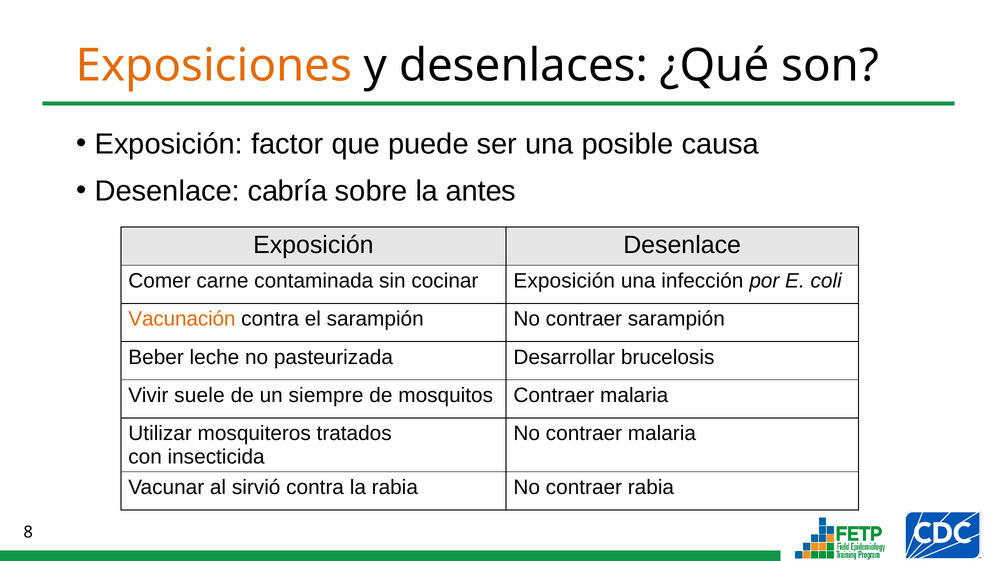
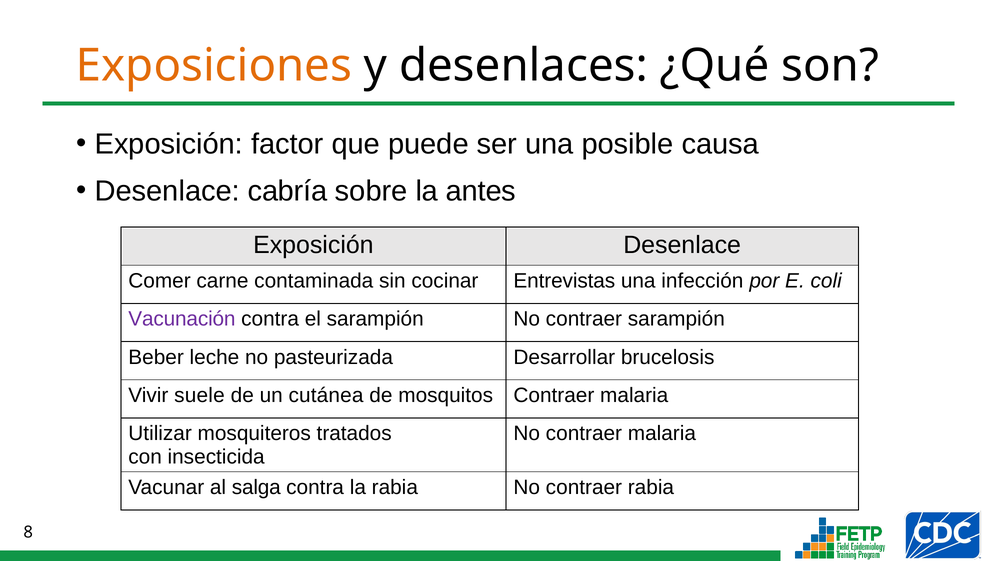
cocinar Exposición: Exposición -> Entrevistas
Vacunación colour: orange -> purple
siempre: siempre -> cutánea
sirvió: sirvió -> salga
